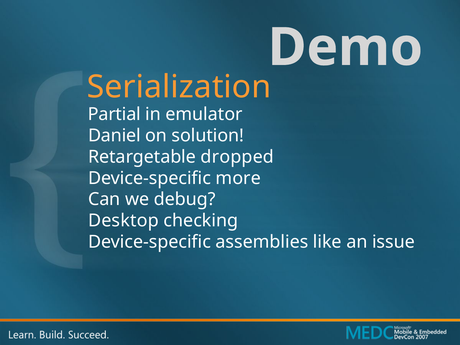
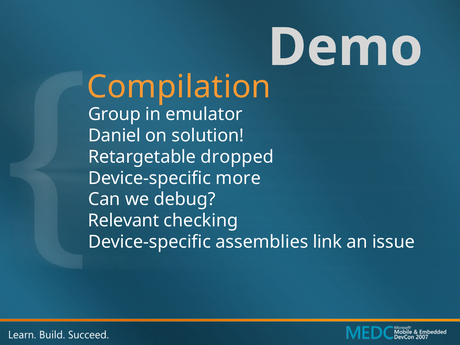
Serialization: Serialization -> Compilation
Partial: Partial -> Group
Desktop: Desktop -> Relevant
like: like -> link
